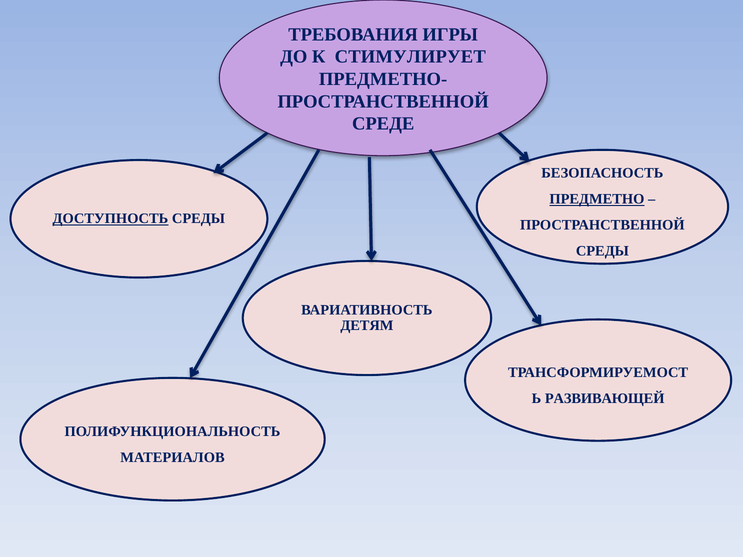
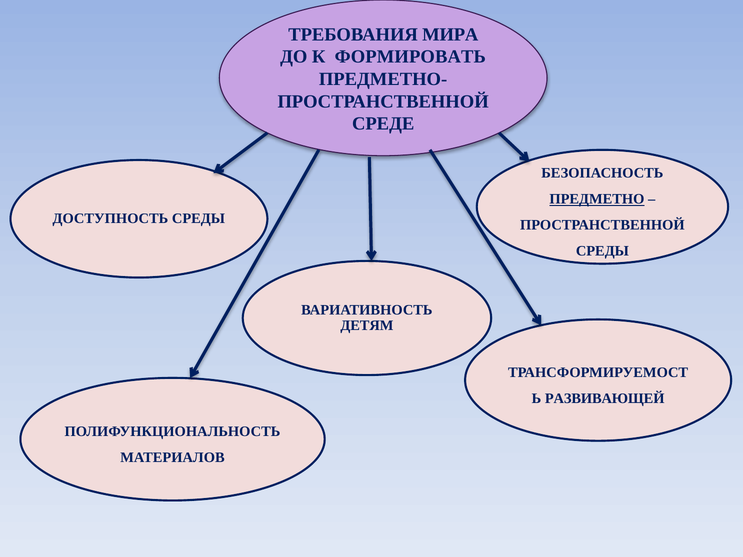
ИГРЫ: ИГРЫ -> МИРА
СТИМУЛИРУЕТ: СТИМУЛИРУЕТ -> ФОРМИРОВАТЬ
ДОСТУПНОСТЬ underline: present -> none
